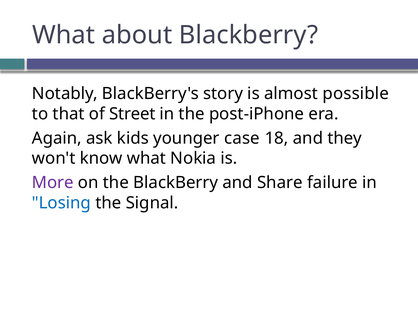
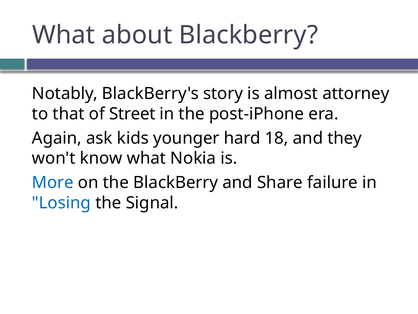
possible: possible -> attorney
case: case -> hard
More colour: purple -> blue
